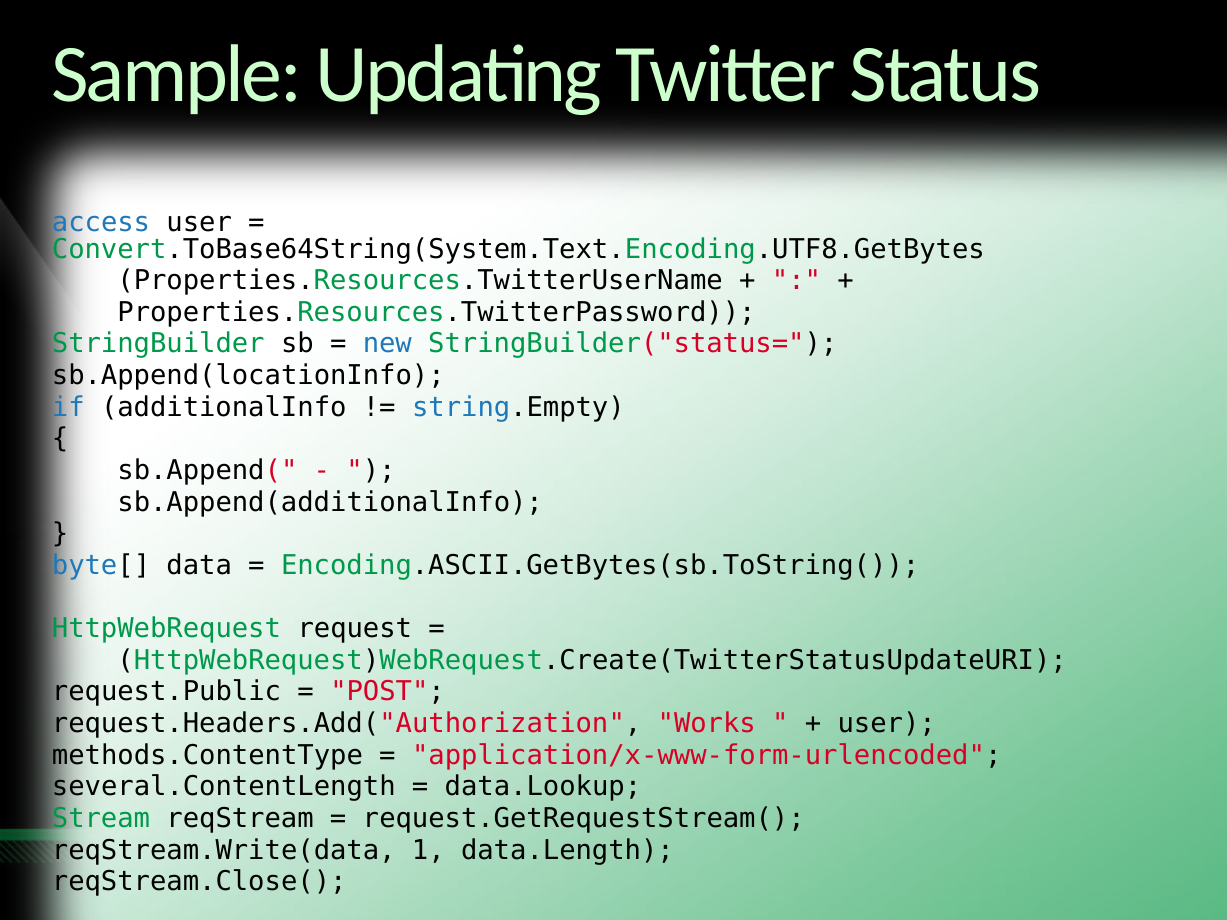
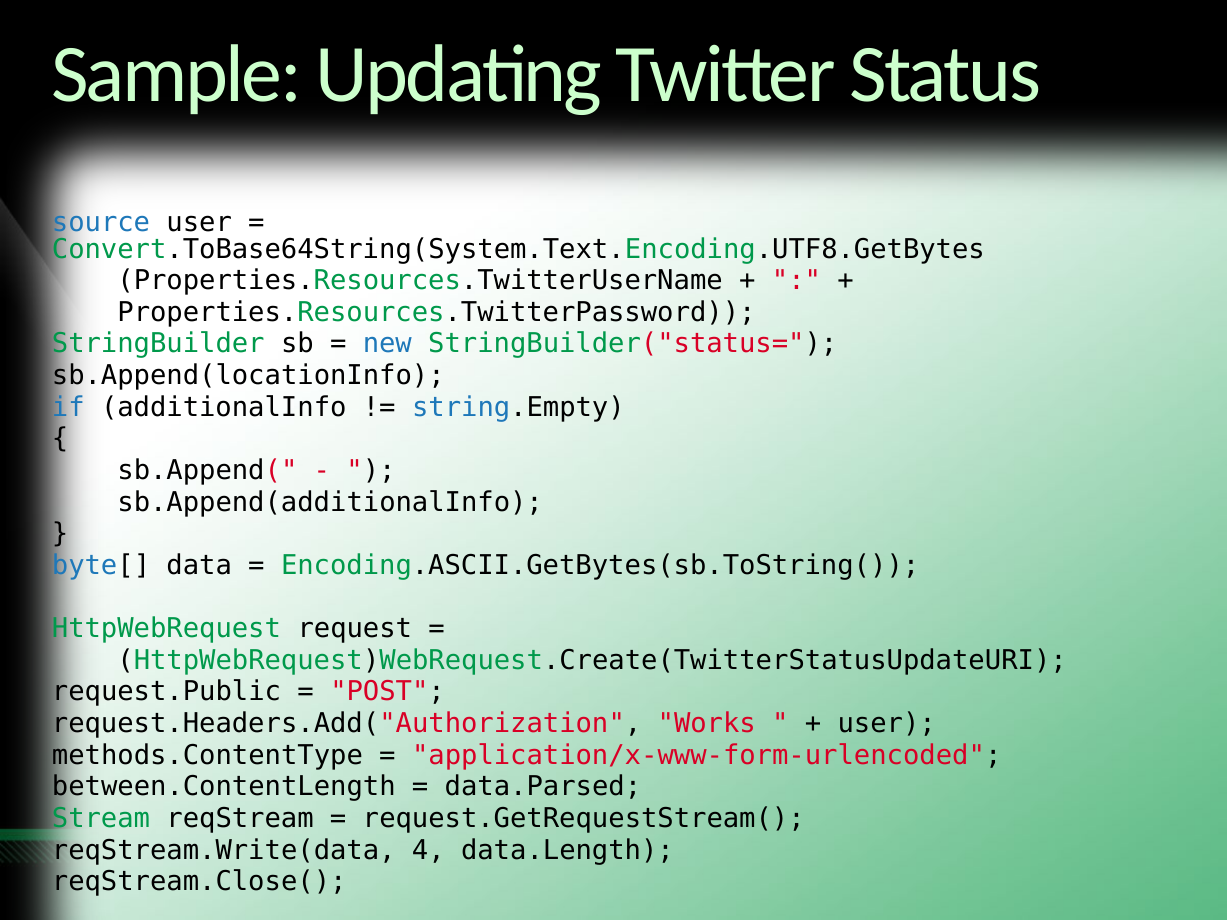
access: access -> source
several.ContentLength: several.ContentLength -> between.ContentLength
data.Lookup: data.Lookup -> data.Parsed
1: 1 -> 4
